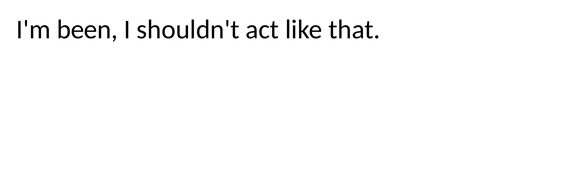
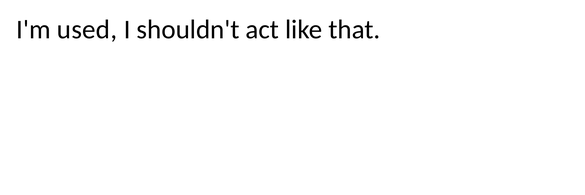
been: been -> used
